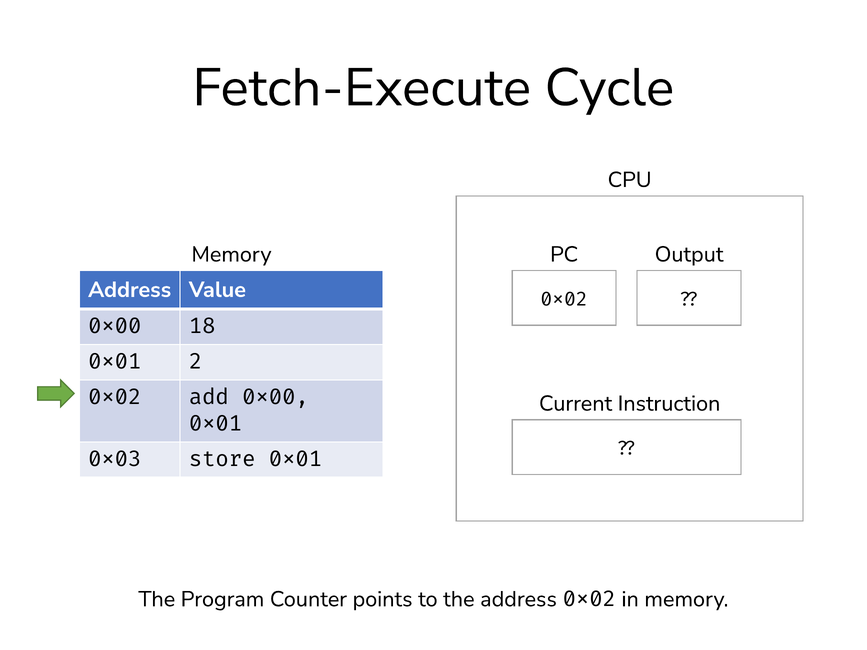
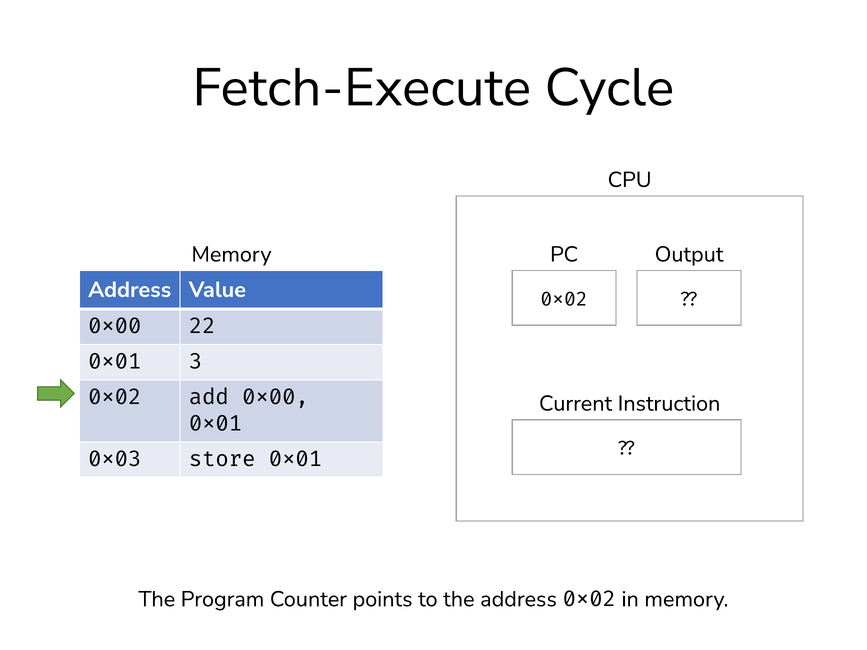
18: 18 -> 22
2: 2 -> 3
